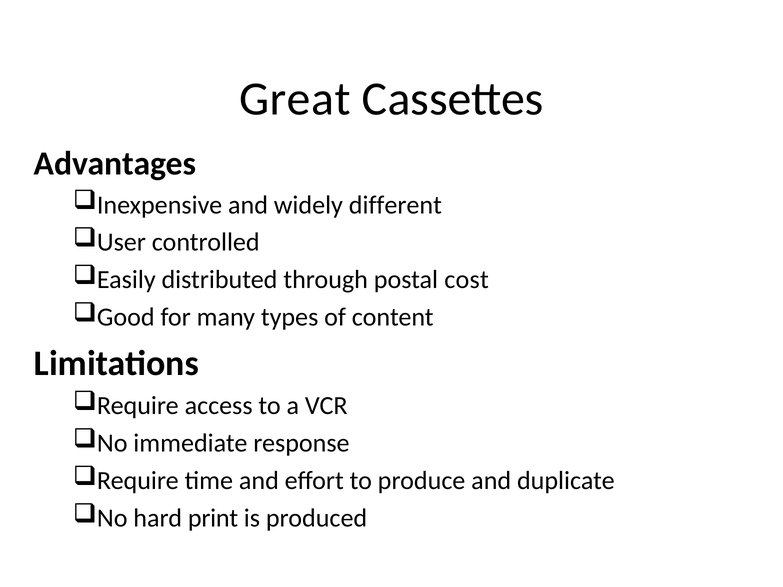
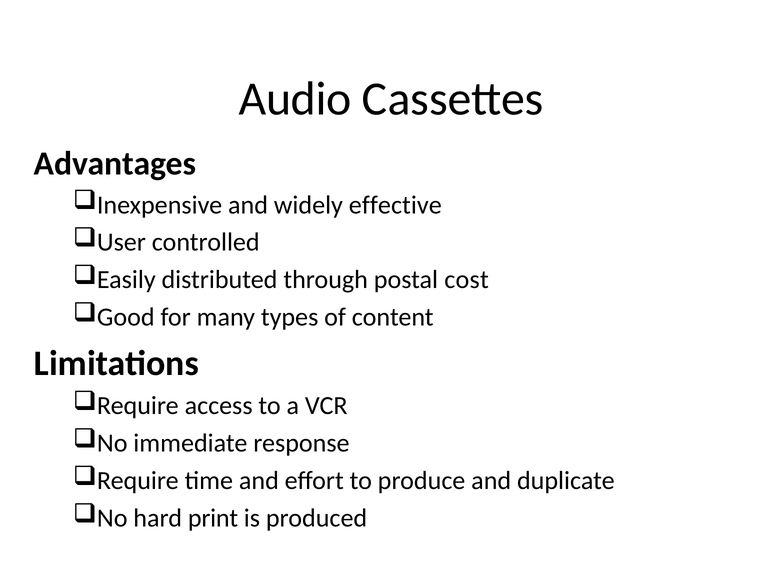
Great: Great -> Audio
different: different -> effective
